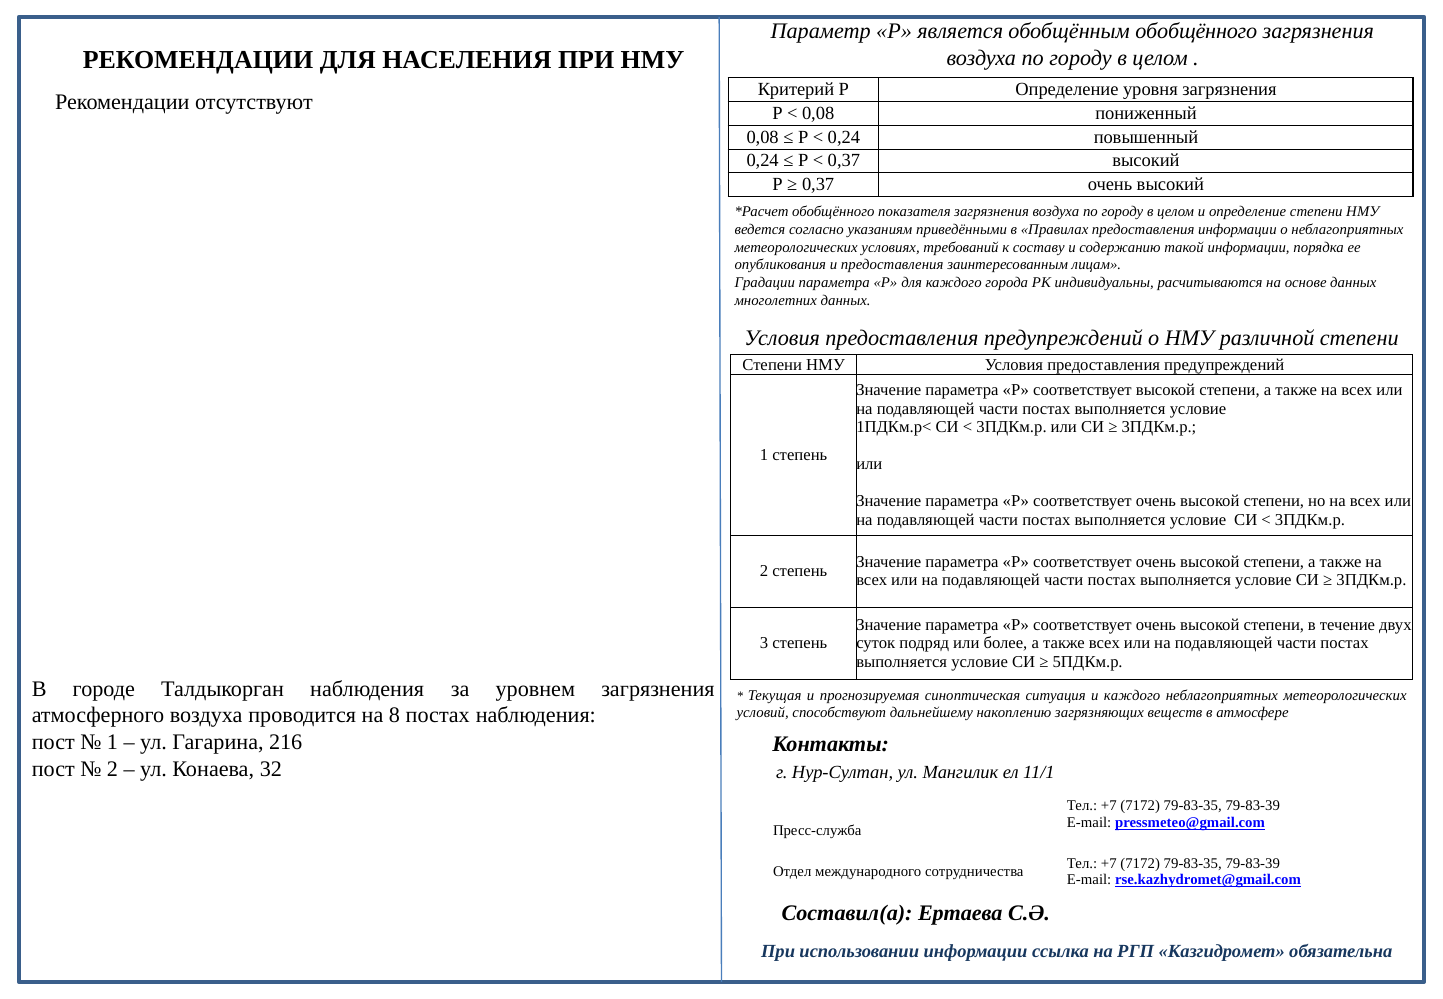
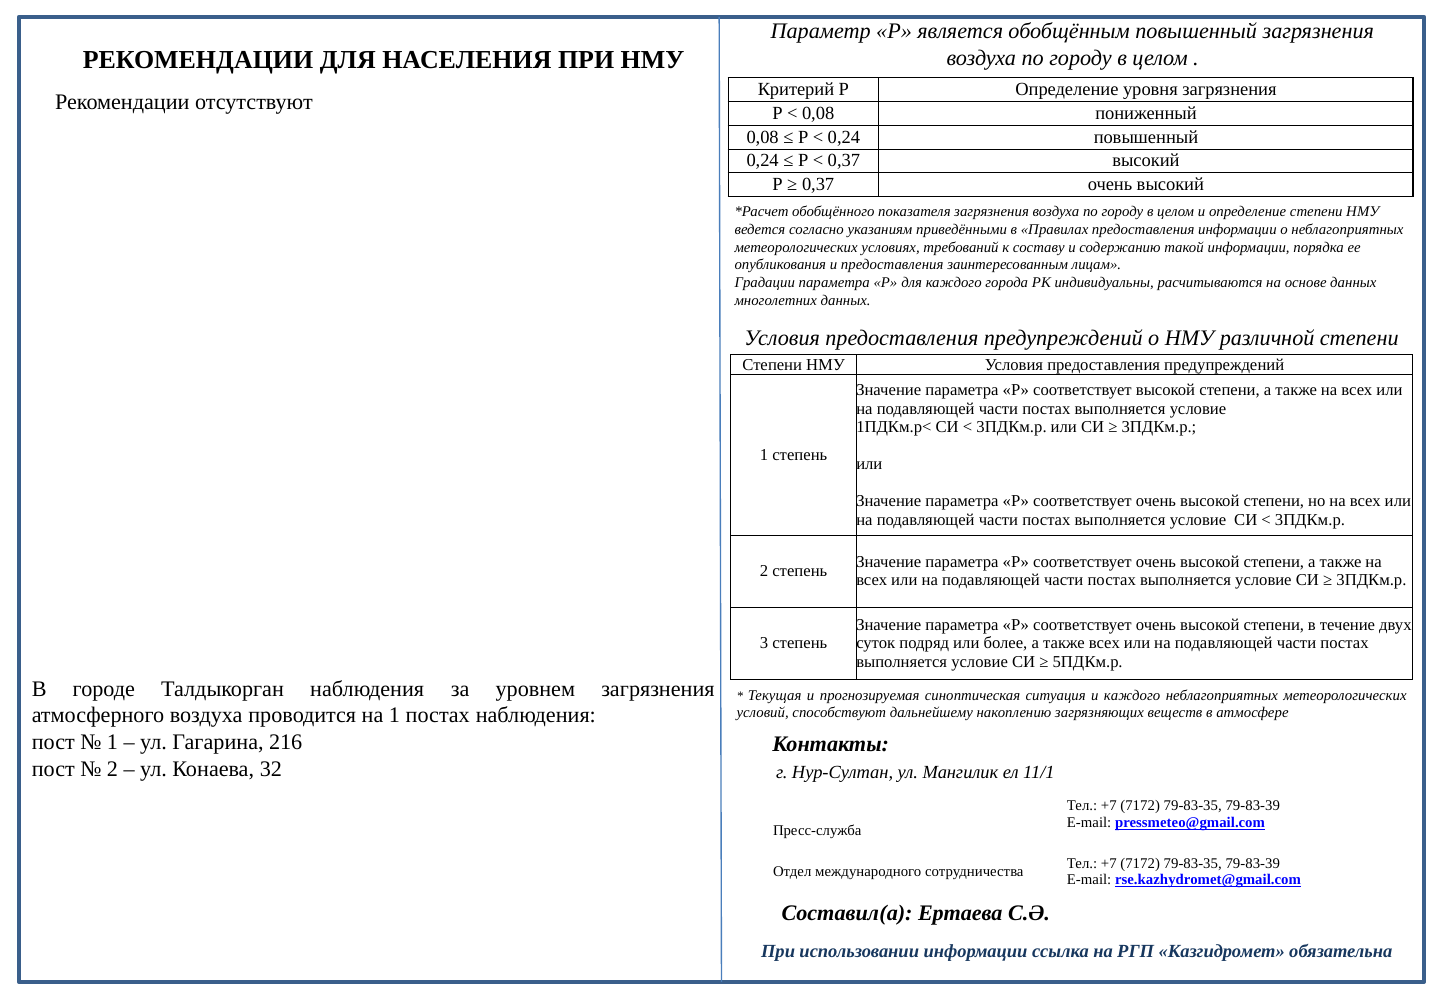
обобщённым обобщённого: обобщённого -> повышенный
на 8: 8 -> 1
